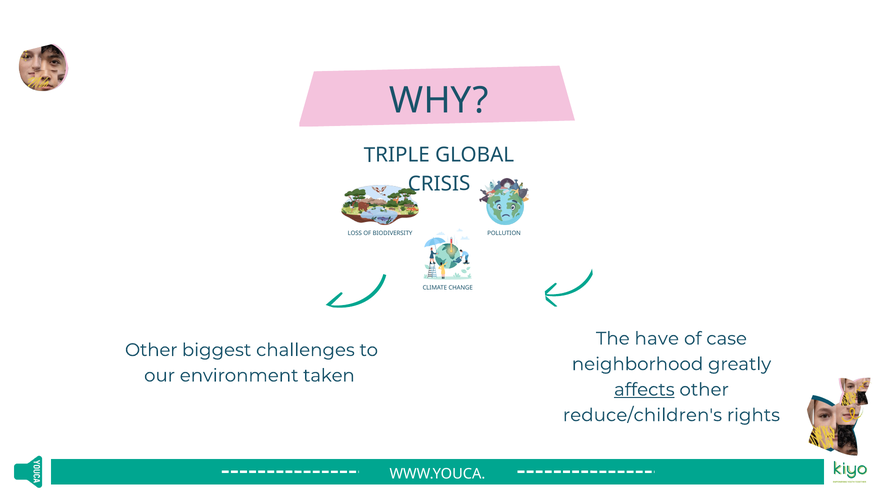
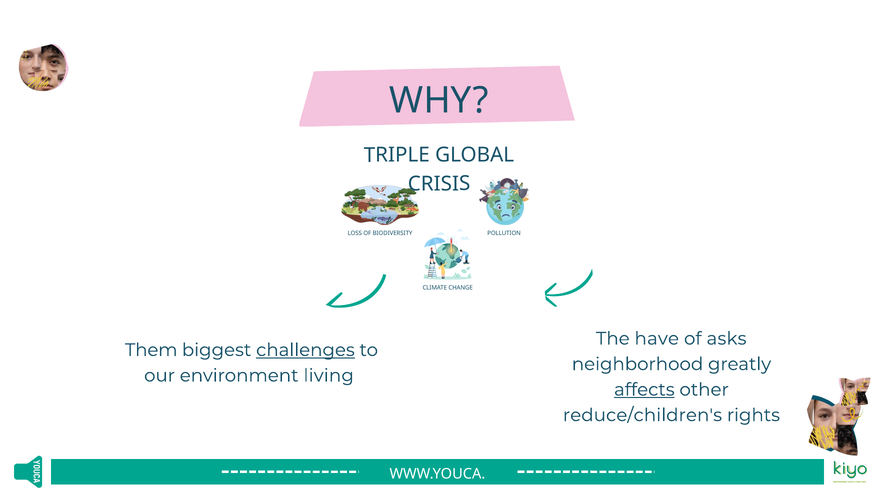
case: case -> asks
Other at (151, 350): Other -> Them
challenges underline: none -> present
taken: taken -> living
